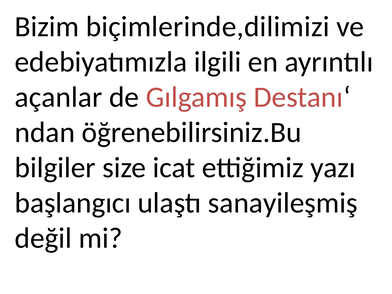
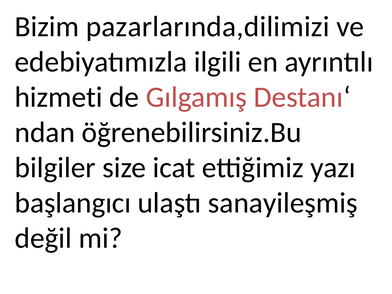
biçimlerinde,dilimizi: biçimlerinde,dilimizi -> pazarlarında,dilimizi
açanlar: açanlar -> hizmeti
